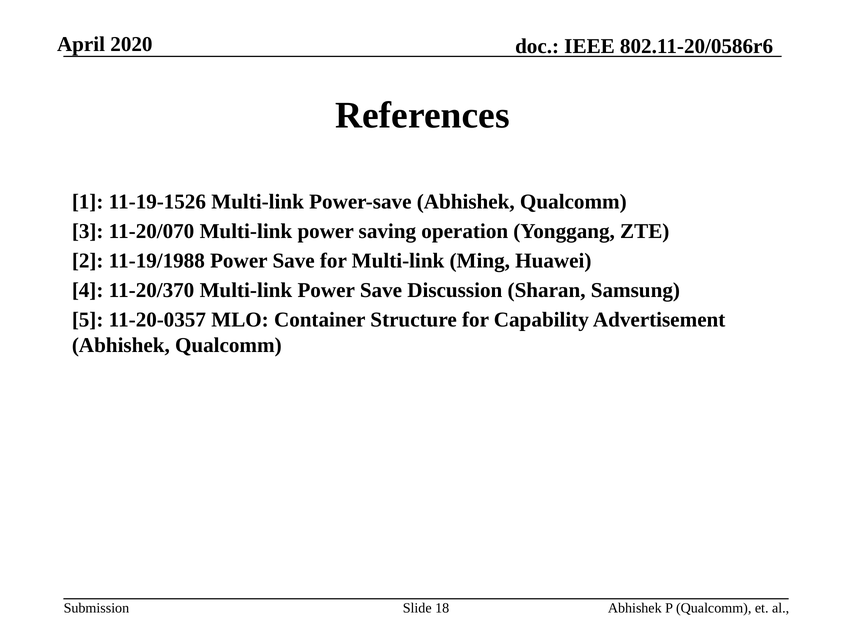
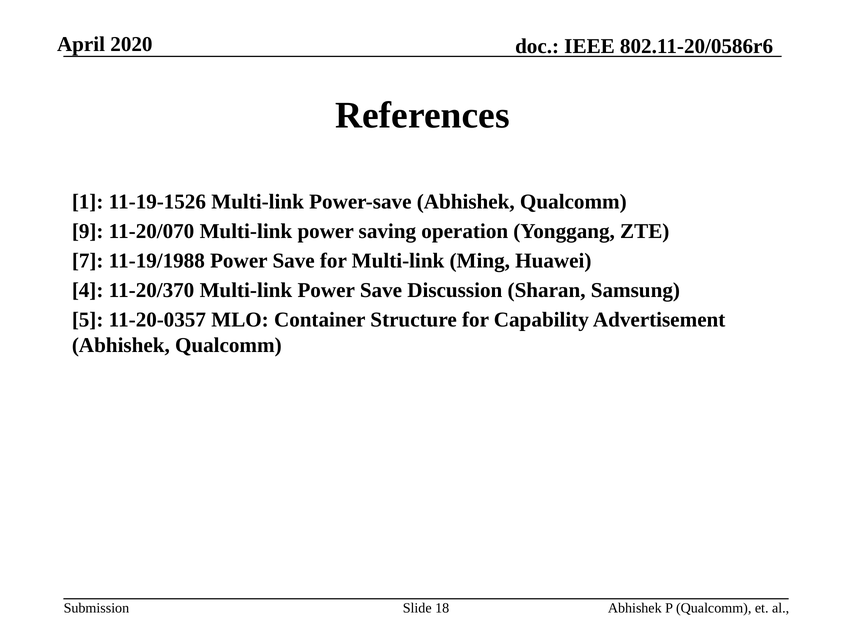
3: 3 -> 9
2: 2 -> 7
